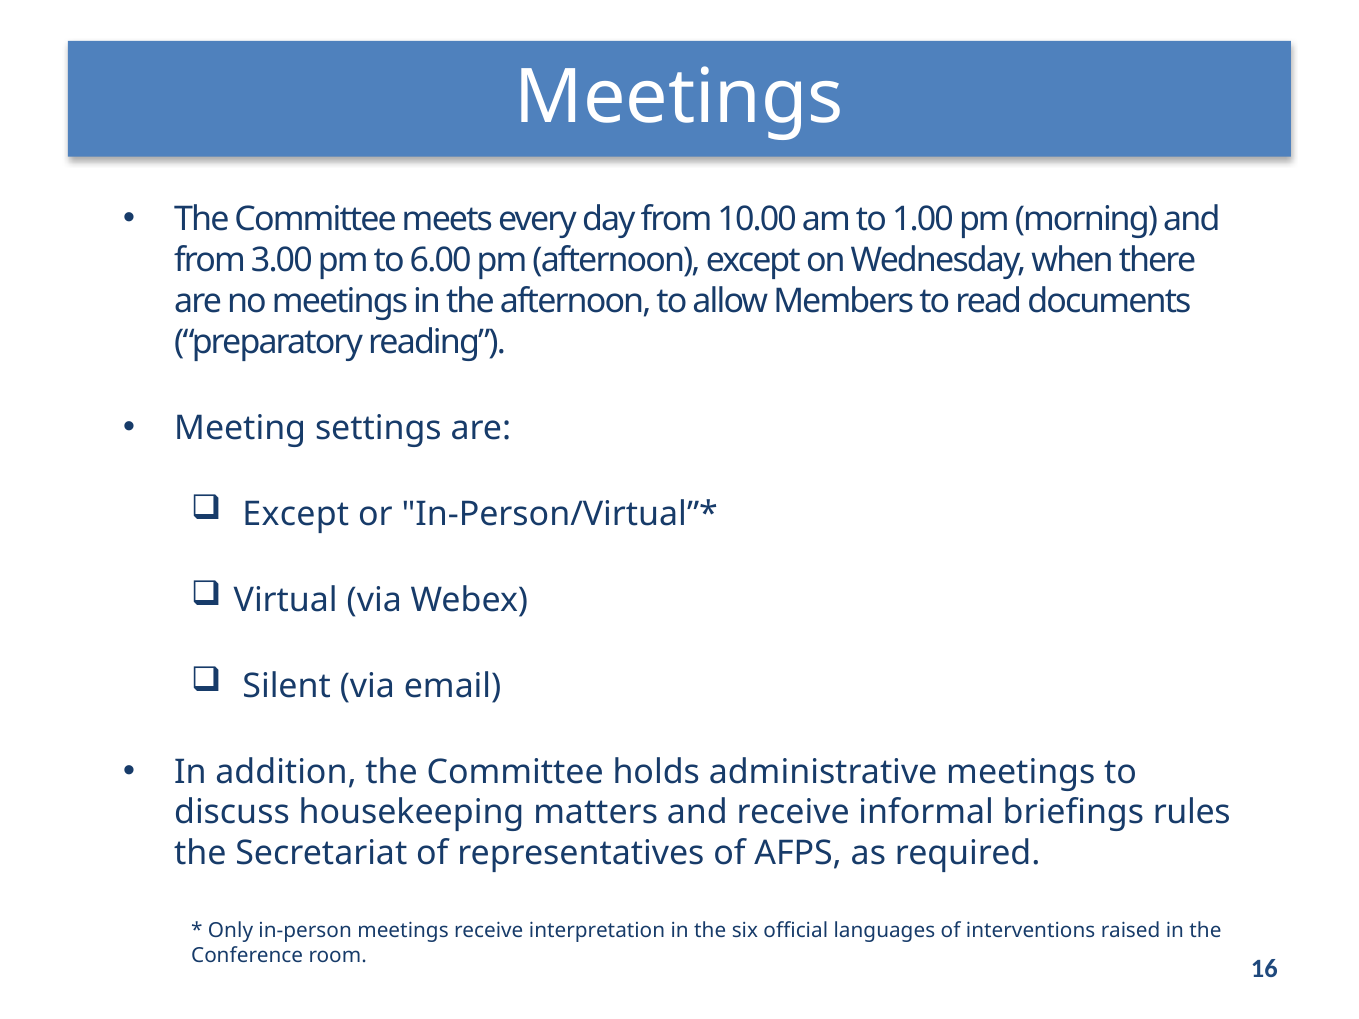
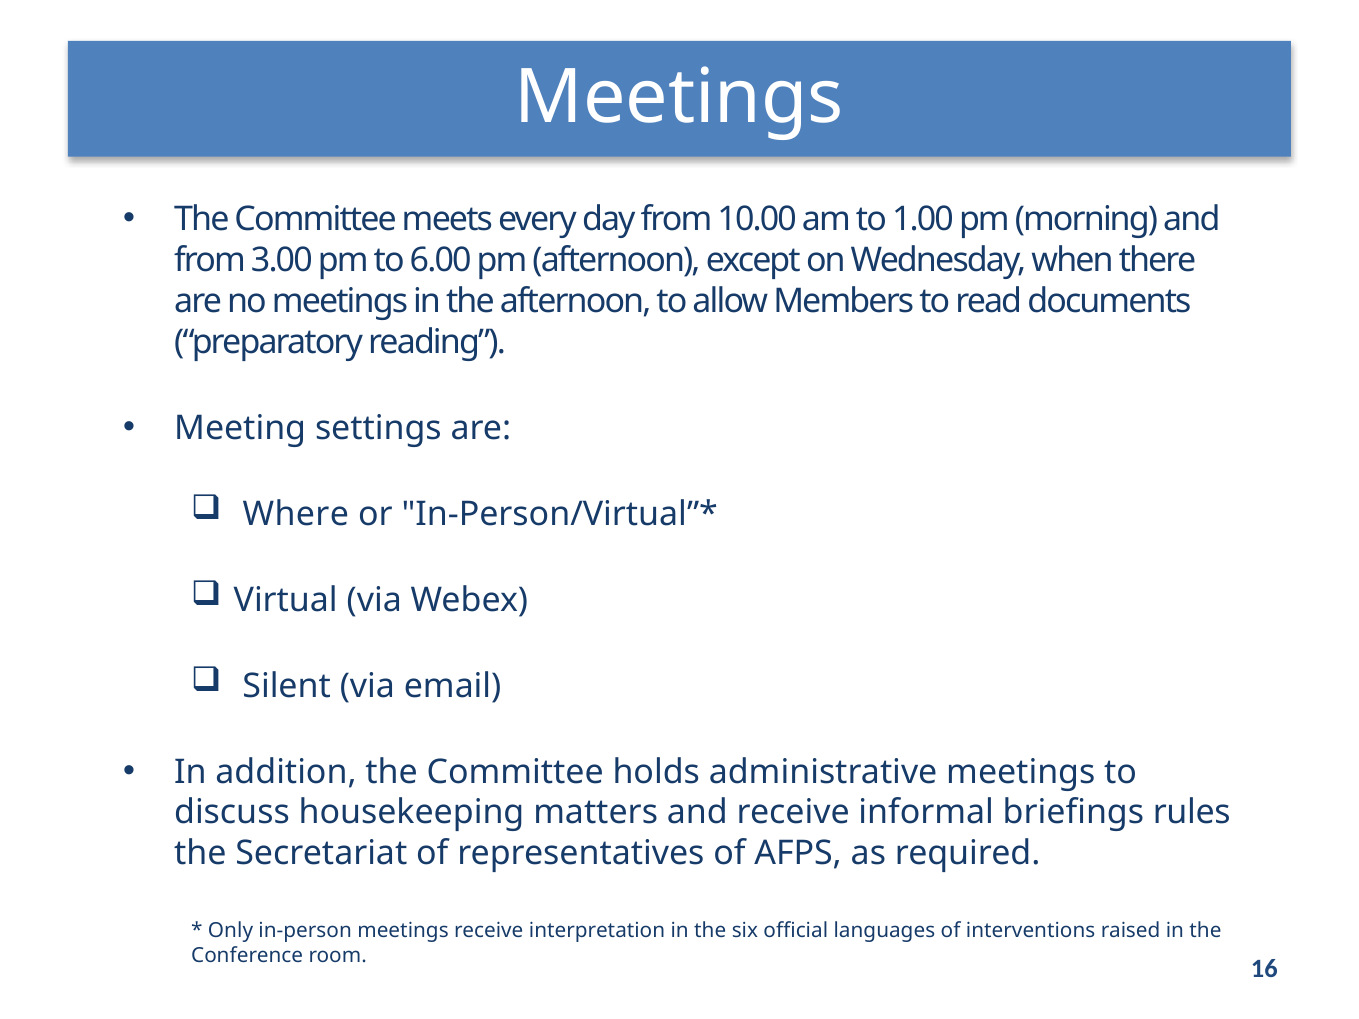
Except at (296, 514): Except -> Where
